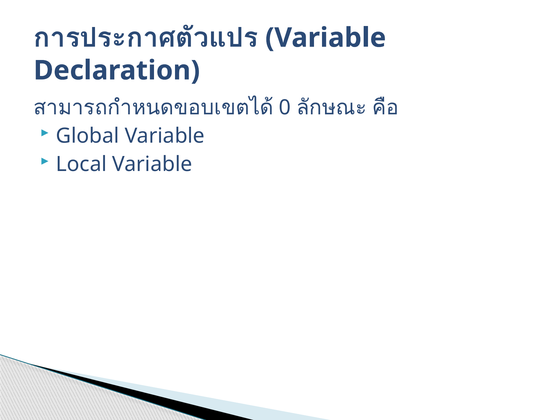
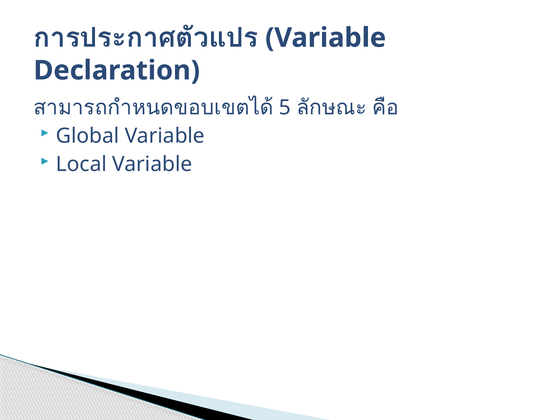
0: 0 -> 5
